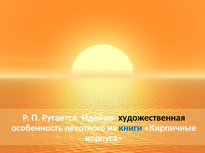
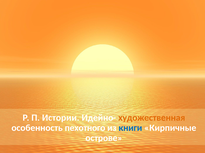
Ругается: Ругается -> Истории
художественная colour: black -> orange
корпуса: корпуса -> острове
